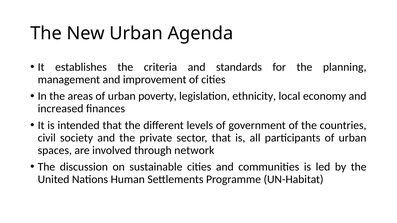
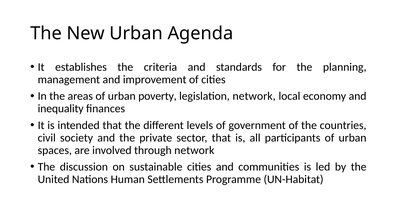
legislation ethnicity: ethnicity -> network
increased: increased -> inequality
